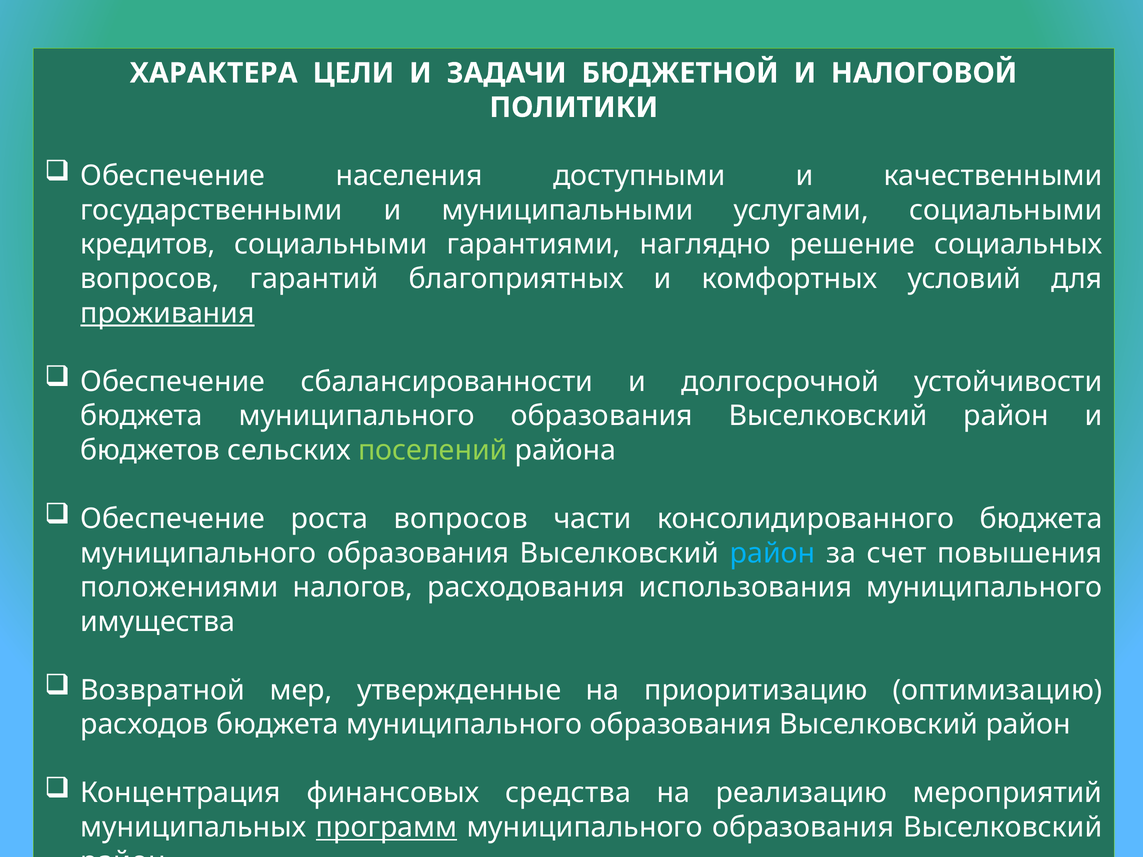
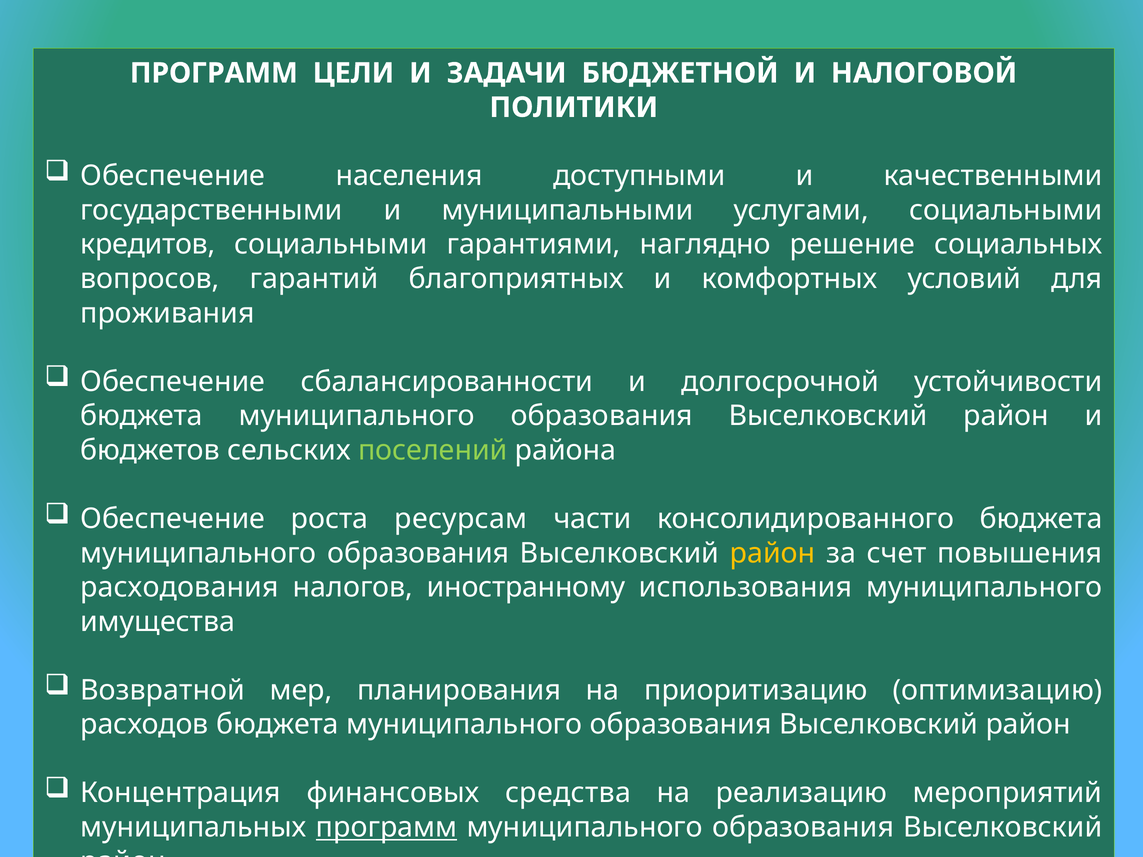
ХАРАКТЕРА at (214, 73): ХАРАКТЕРА -> ПРОГРАММ
проживания underline: present -> none
роста вопросов: вопросов -> ресурсам
район at (773, 553) colour: light blue -> yellow
положениями: положениями -> расходования
расходования: расходования -> иностранному
утвержденные: утвержденные -> планирования
